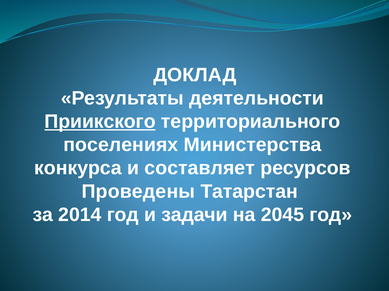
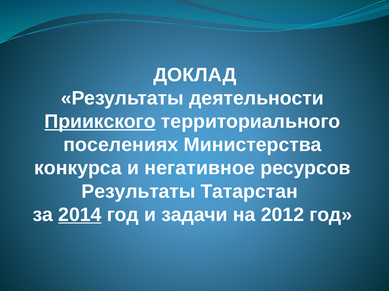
составляет: составляет -> негативное
Проведены at (138, 192): Проведены -> Результаты
2014 underline: none -> present
2045: 2045 -> 2012
